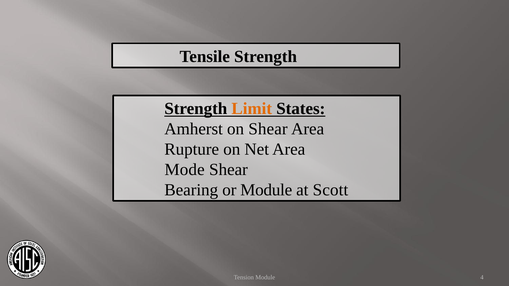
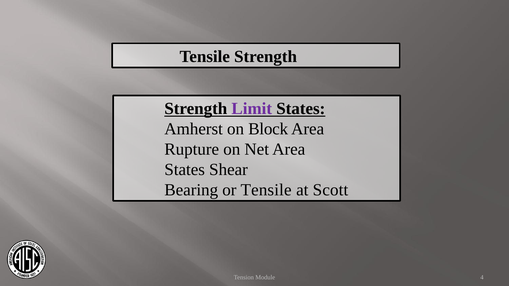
Limit colour: orange -> purple
on Shear: Shear -> Block
Mode at (185, 170): Mode -> States
or Module: Module -> Tensile
